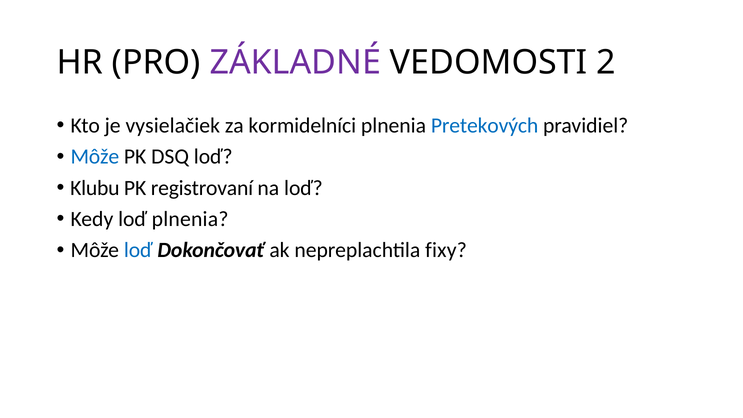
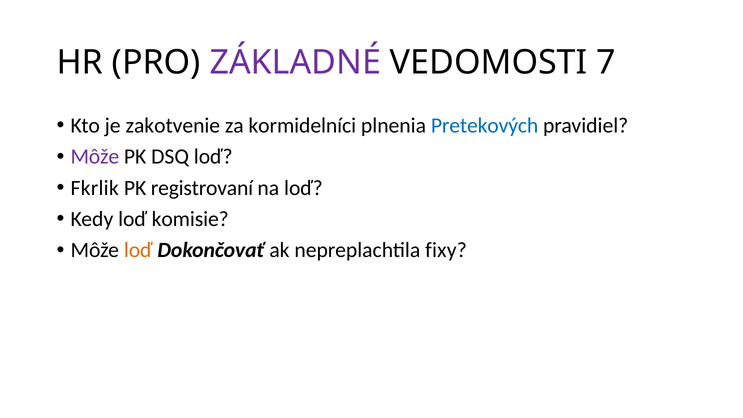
2: 2 -> 7
vysielačiek: vysielačiek -> zakotvenie
Môže at (95, 157) colour: blue -> purple
Klubu: Klubu -> Fkrlik
loď plnenia: plnenia -> komisie
loď at (138, 250) colour: blue -> orange
